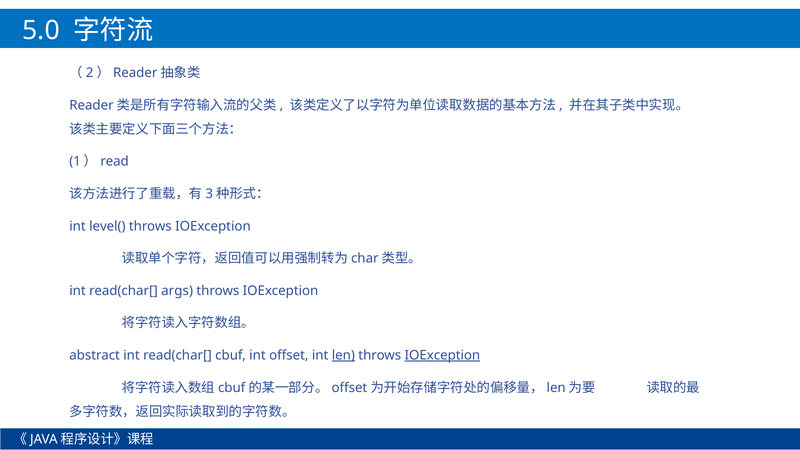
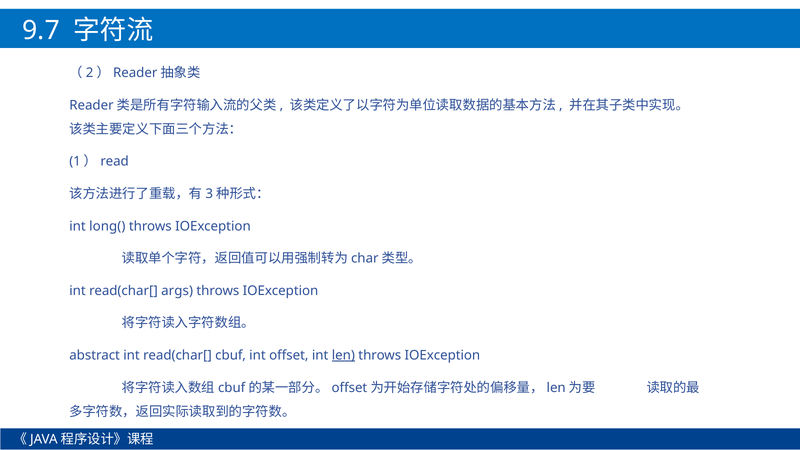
5.0: 5.0 -> 9.7
level(: level( -> long(
IOException at (442, 355) underline: present -> none
